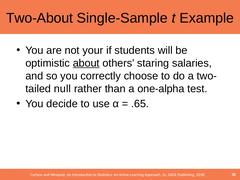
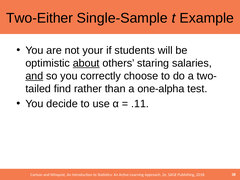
Two-About: Two-About -> Two-Either
and at (34, 76) underline: none -> present
null: null -> find
.65: .65 -> .11
